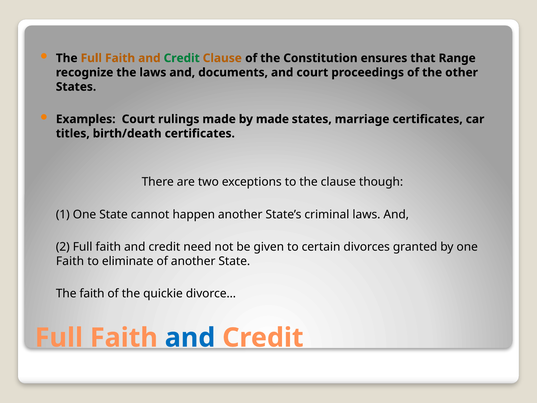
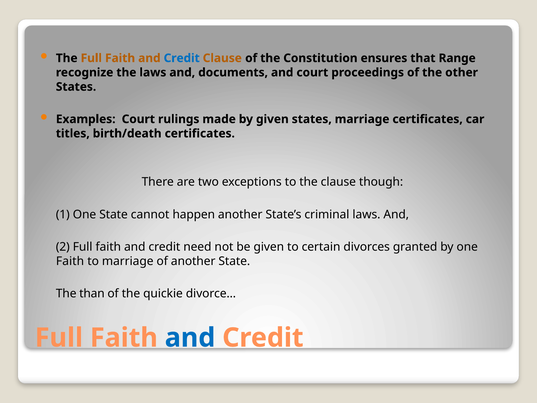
Credit at (182, 58) colour: green -> blue
by made: made -> given
to eliminate: eliminate -> marriage
The faith: faith -> than
